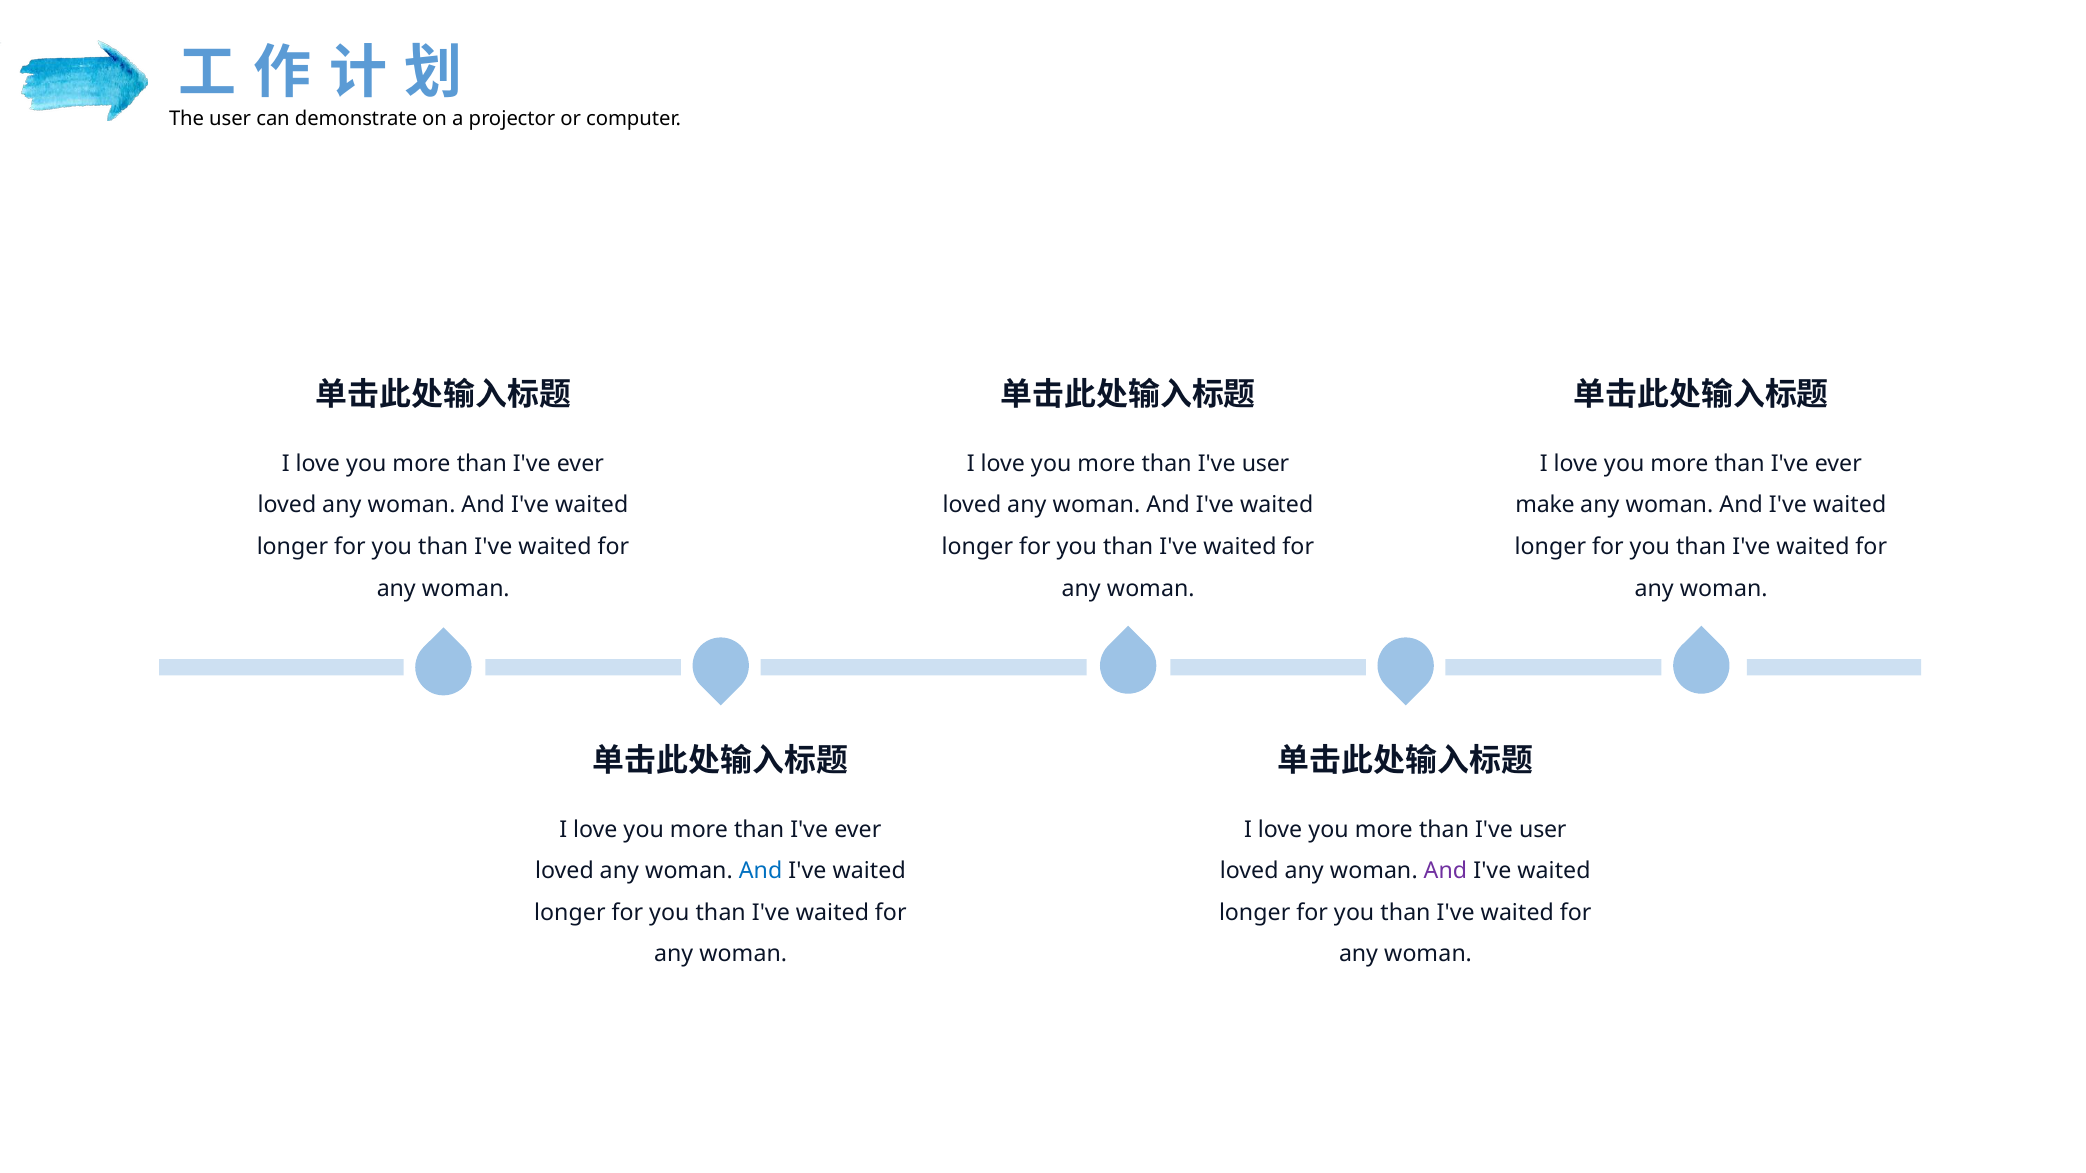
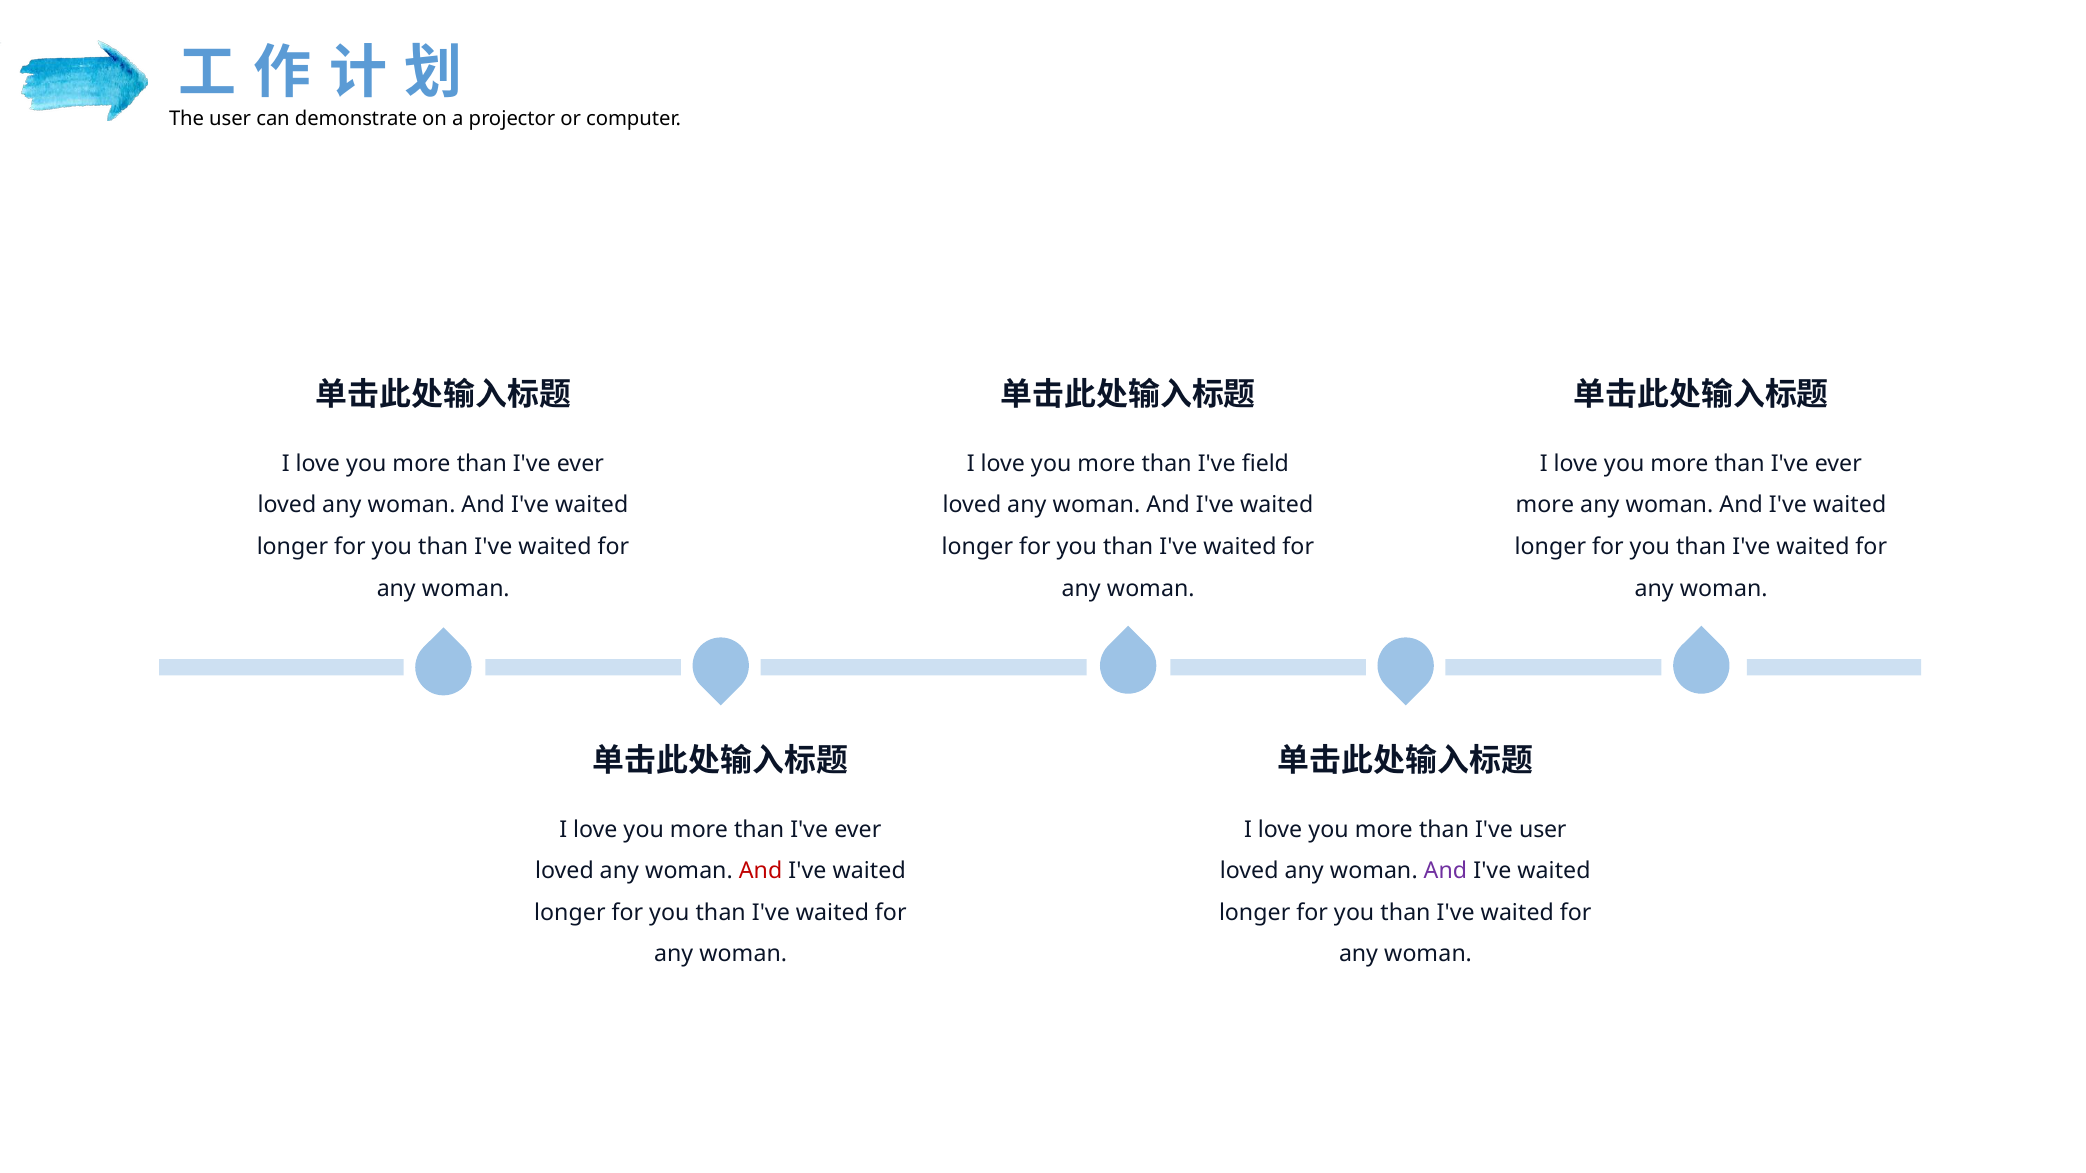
user at (1266, 464): user -> field
make at (1545, 505): make -> more
And at (761, 871) colour: blue -> red
